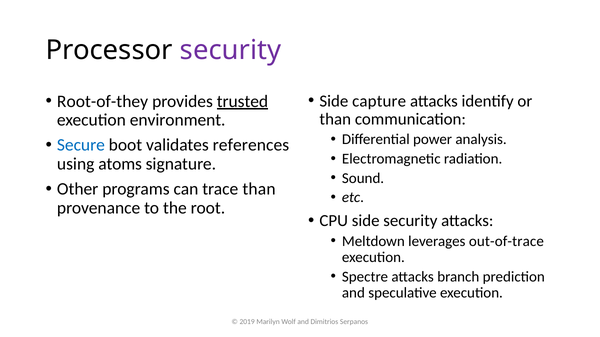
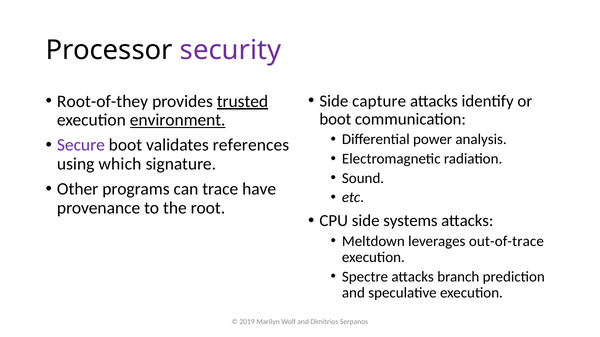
than at (335, 119): than -> boot
environment underline: none -> present
Secure colour: blue -> purple
atoms: atoms -> which
trace than: than -> have
side security: security -> systems
